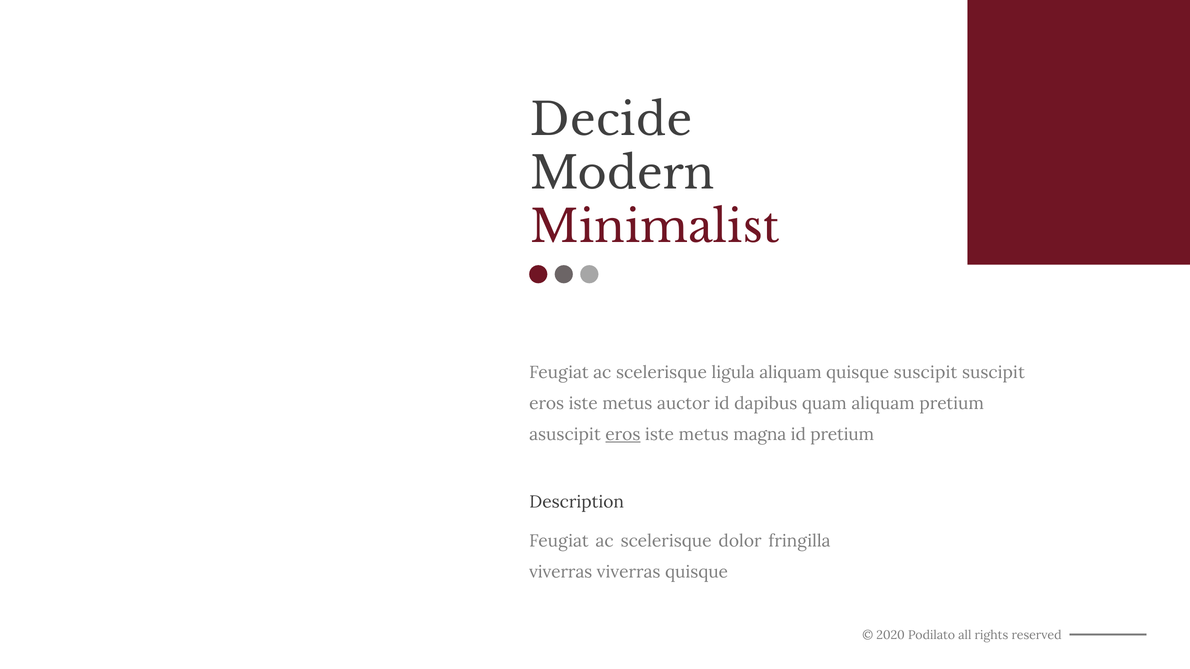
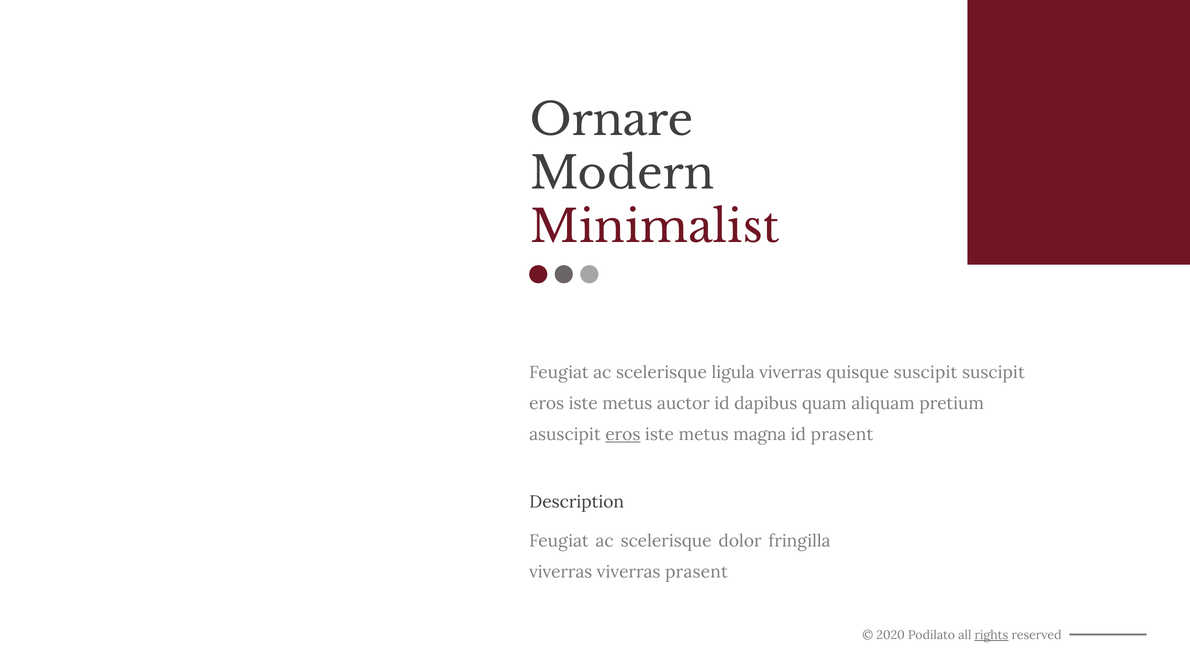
Decide: Decide -> Ornare
ligula aliquam: aliquam -> viverras
id pretium: pretium -> prasent
viverras quisque: quisque -> prasent
rights underline: none -> present
